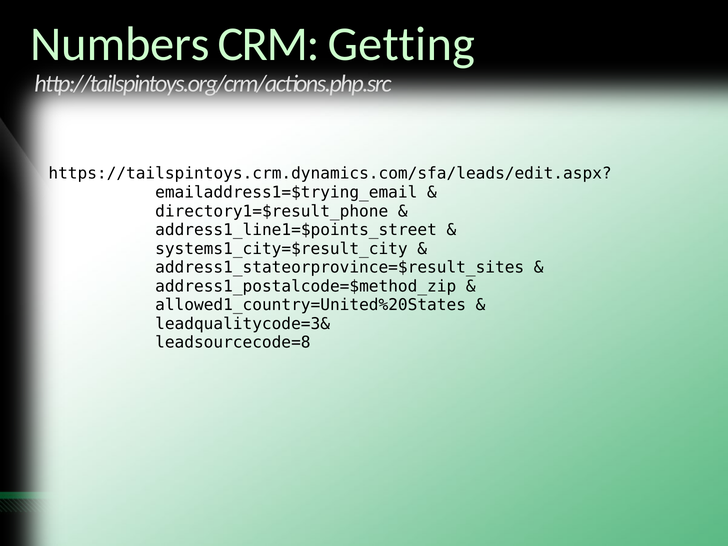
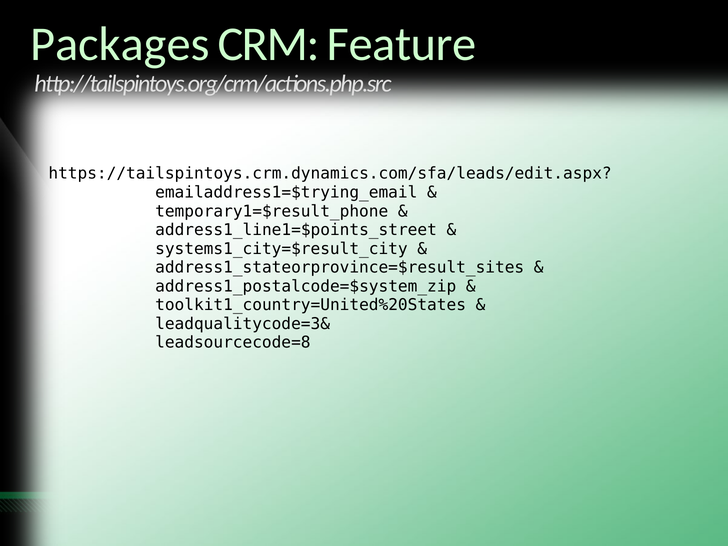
Numbers: Numbers -> Packages
Getting: Getting -> Feature
directory1=$result_phone: directory1=$result_phone -> temporary1=$result_phone
address1_postalcode=$method_zip: address1_postalcode=$method_zip -> address1_postalcode=$system_zip
allowed1_country=United%20States: allowed1_country=United%20States -> toolkit1_country=United%20States
